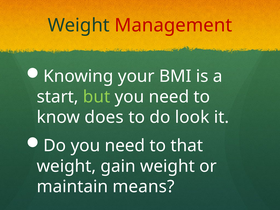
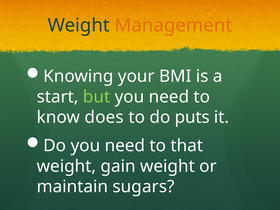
Management colour: red -> orange
look: look -> puts
means: means -> sugars
